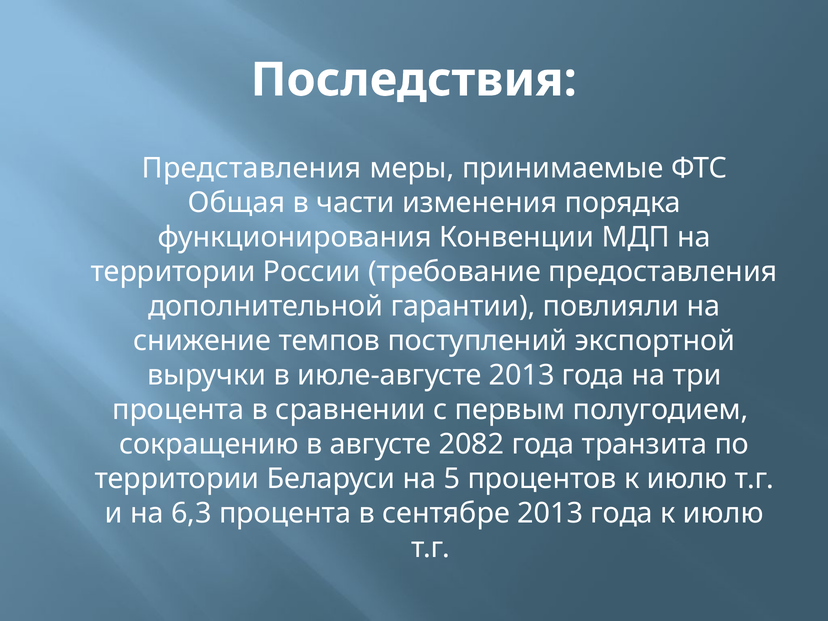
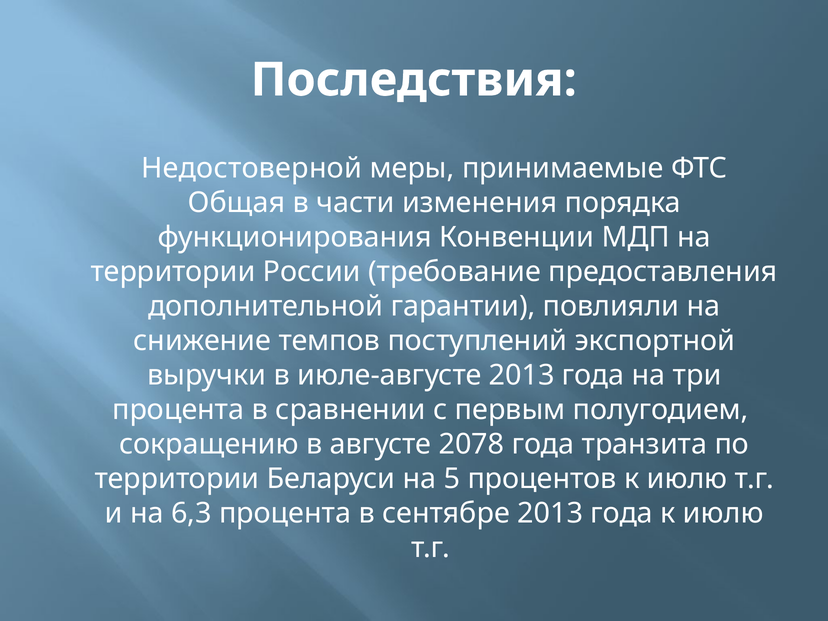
Представления: Представления -> Недостоверной
2082: 2082 -> 2078
